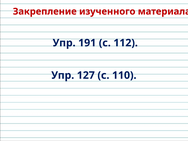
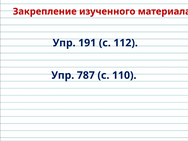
127: 127 -> 787
